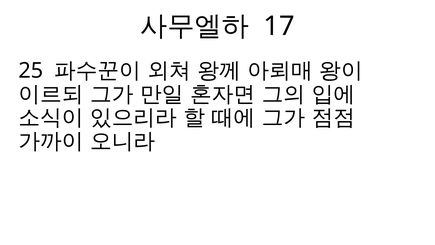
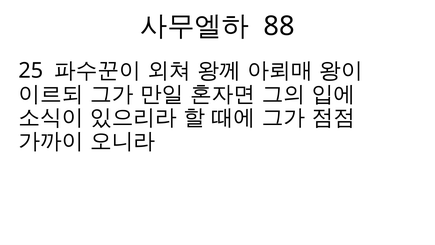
17: 17 -> 88
